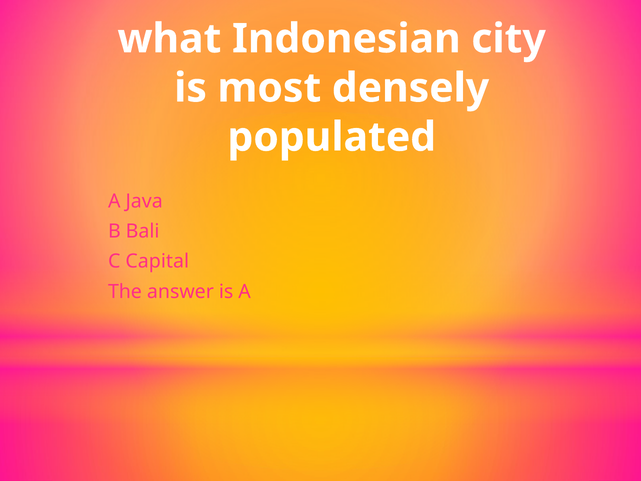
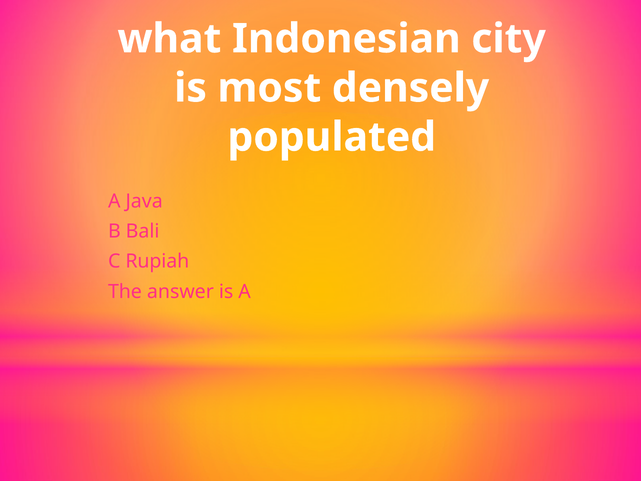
Capital: Capital -> Rupiah
